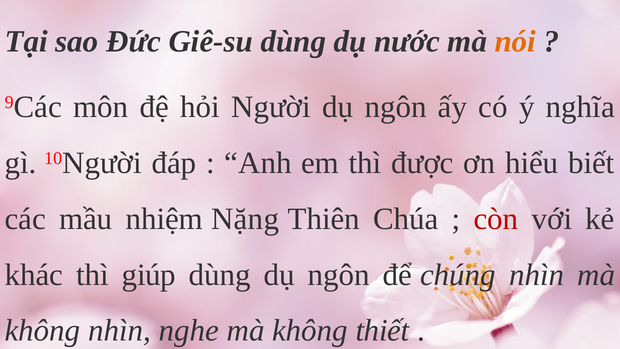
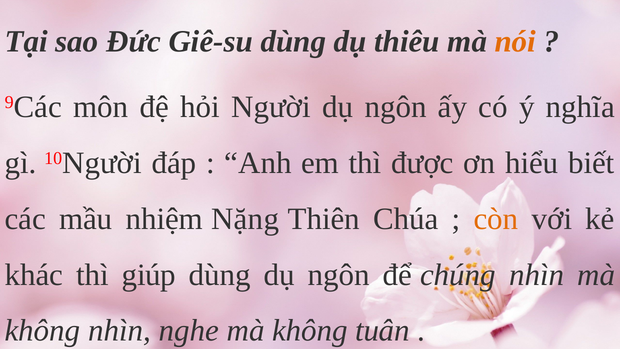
nước: nước -> thiêu
còn colour: red -> orange
thiết: thiết -> tuân
